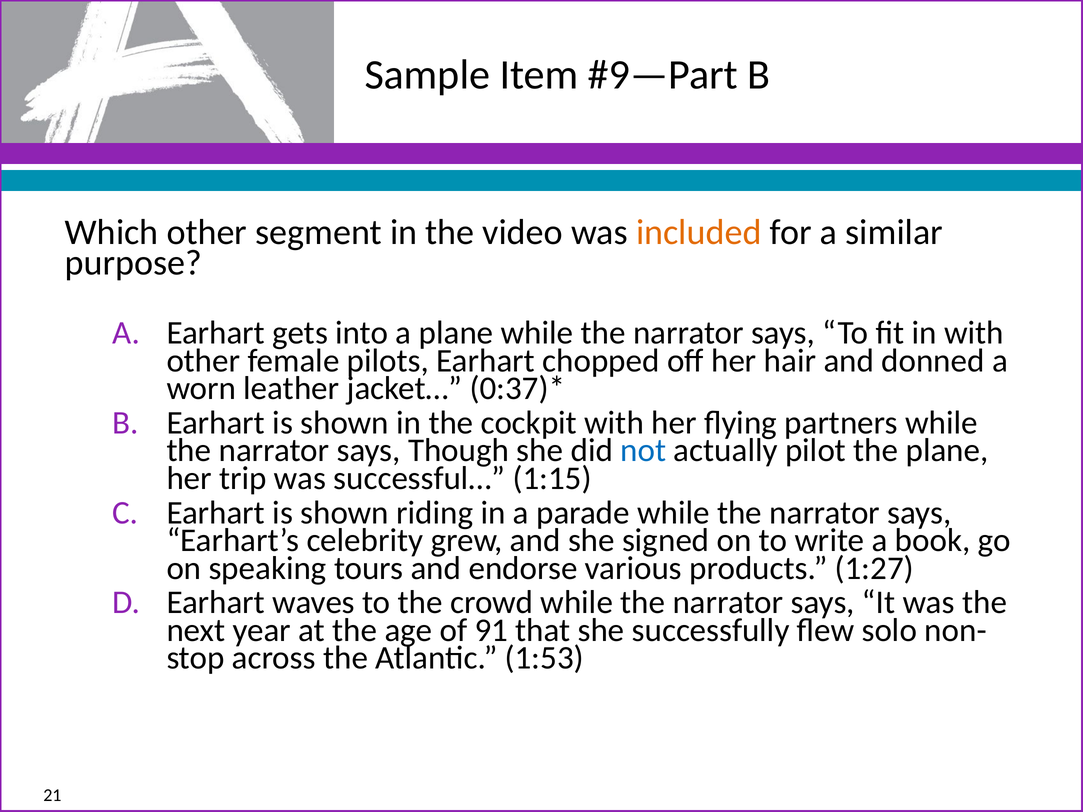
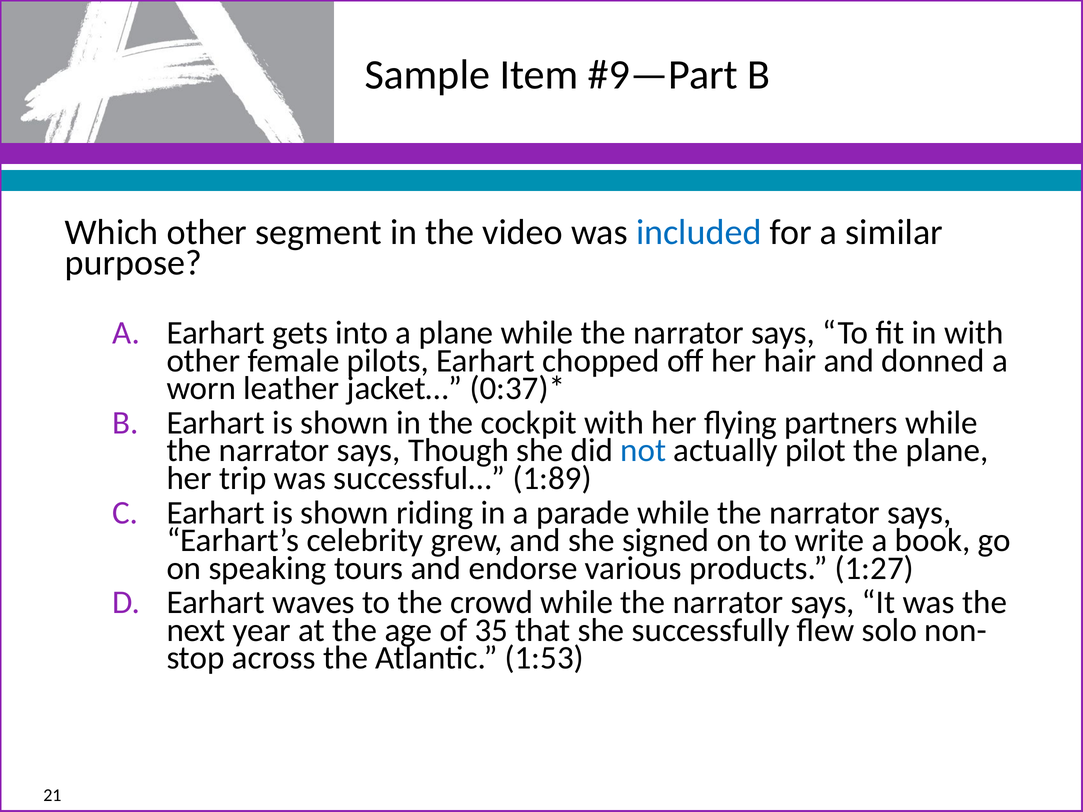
included colour: orange -> blue
1:15: 1:15 -> 1:89
91: 91 -> 35
